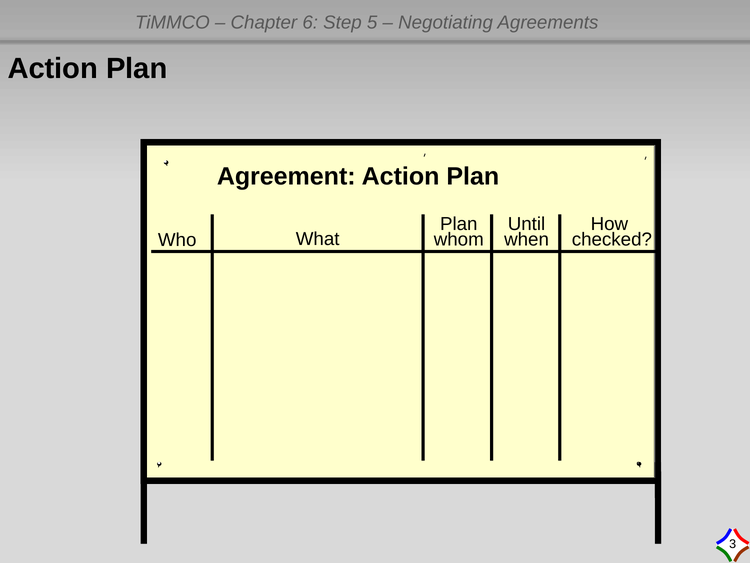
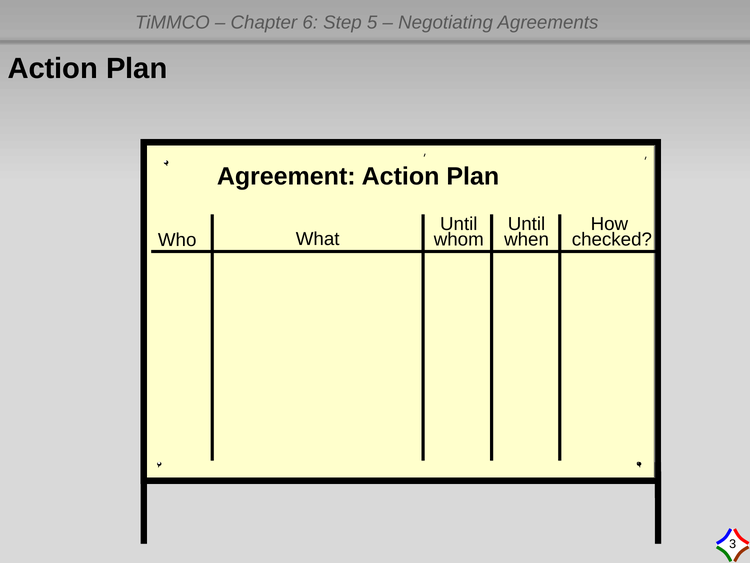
Plan at (459, 224): Plan -> Until
